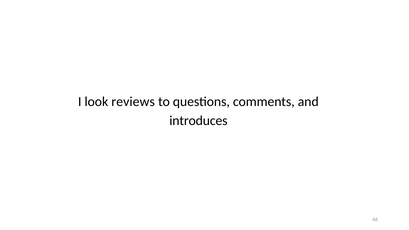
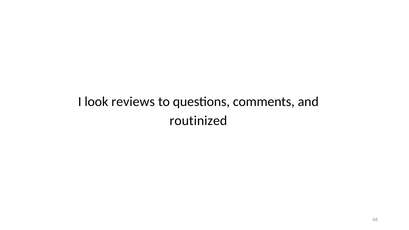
introduces: introduces -> routinized
